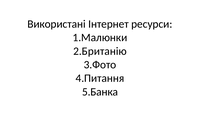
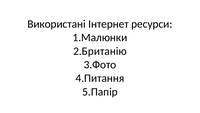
5.Банка: 5.Банка -> 5.Папір
